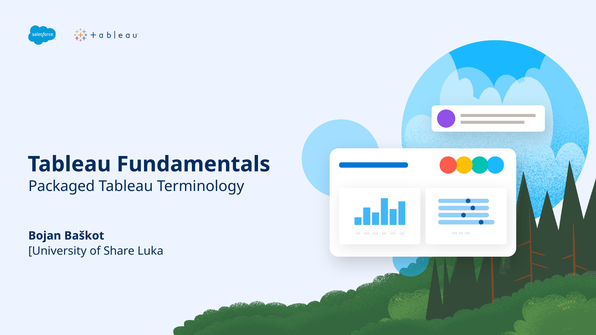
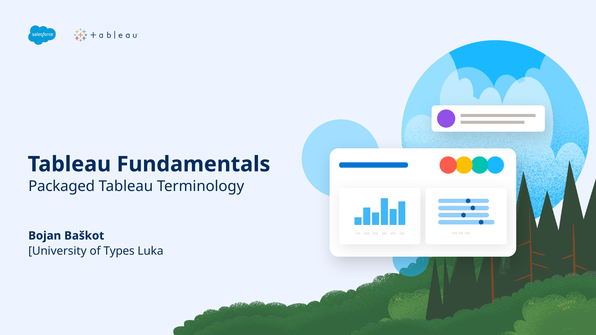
Share: Share -> Types
